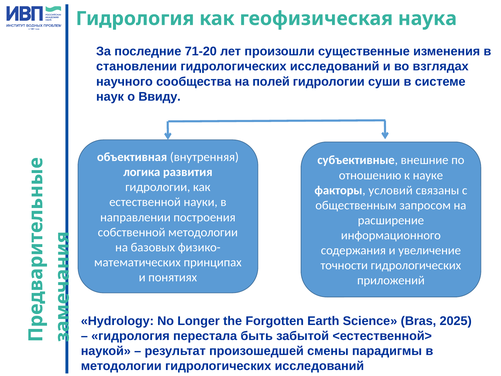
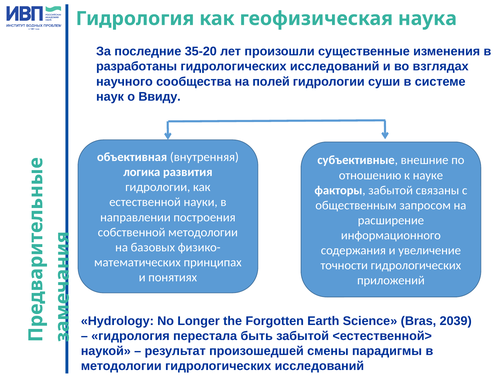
71-20: 71-20 -> 35-20
становлении: становлении -> разработаны
факторы условий: условий -> забытой
2025: 2025 -> 2039
